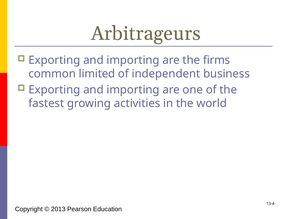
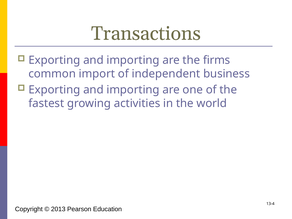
Arbitrageurs: Arbitrageurs -> Transactions
limited: limited -> import
